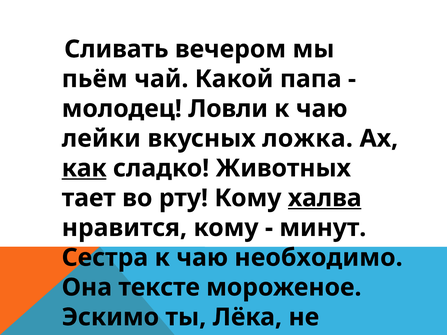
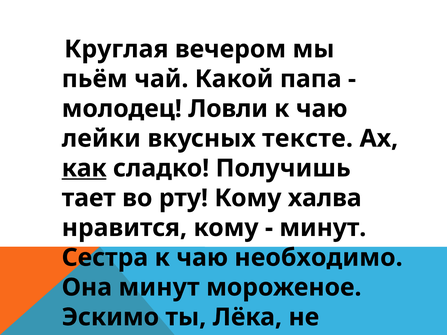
Сливать: Сливать -> Круглая
ложка: ложка -> тексте
сладко Животных: Животных -> Получишь
халва underline: present -> none
Она тексте: тексте -> минут
